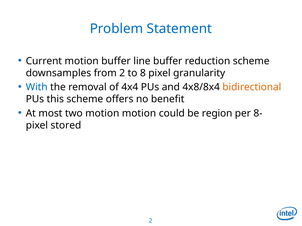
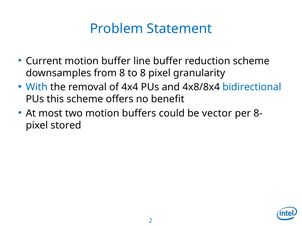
from 2: 2 -> 8
bidirectional colour: orange -> blue
motion motion: motion -> buffers
region: region -> vector
